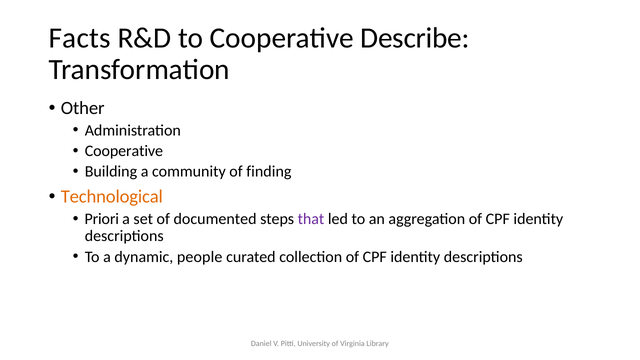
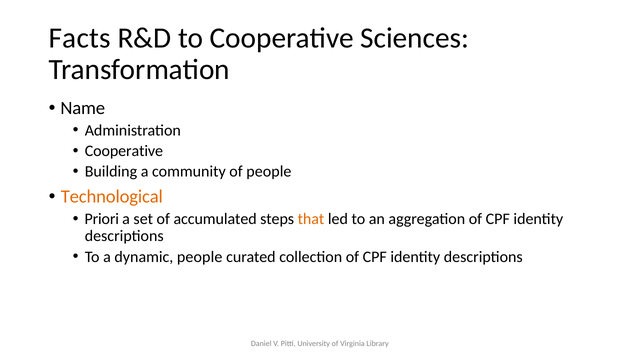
Describe: Describe -> Sciences
Other: Other -> Name
of finding: finding -> people
documented: documented -> accumulated
that colour: purple -> orange
